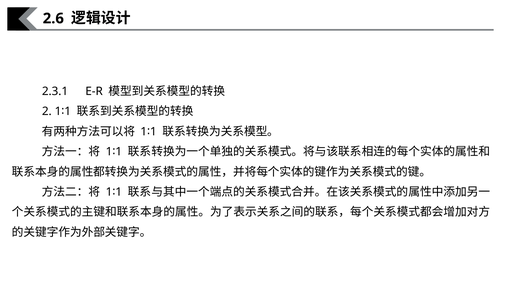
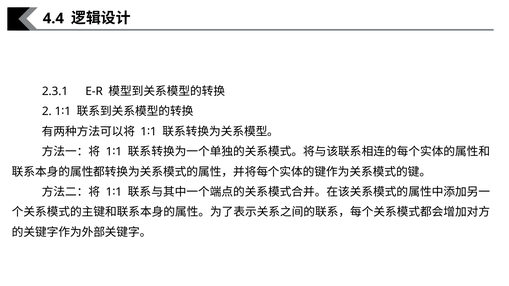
2.6: 2.6 -> 4.4
